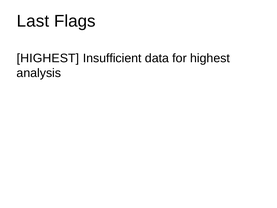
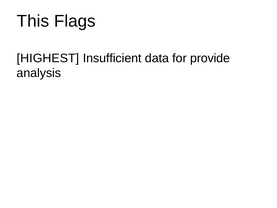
Last: Last -> This
for highest: highest -> provide
